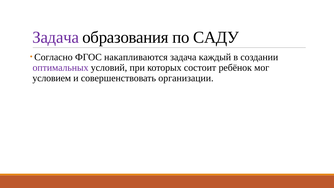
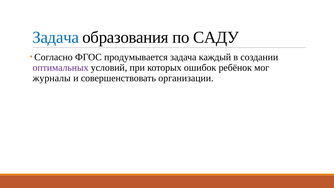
Задача at (56, 37) colour: purple -> blue
накапливаются: накапливаются -> продумывается
состоит: состоит -> ошибок
условием: условием -> журналы
